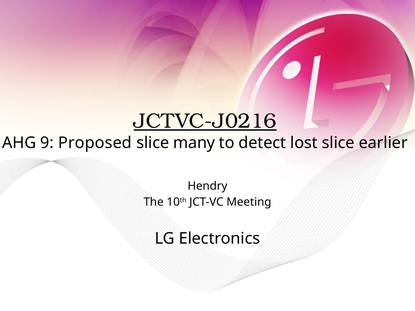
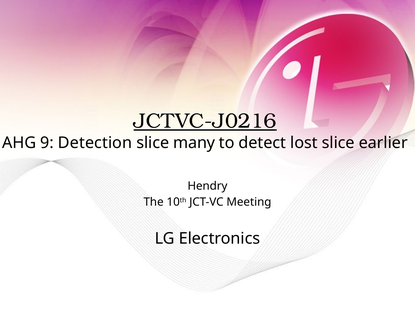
Proposed: Proposed -> Detection
